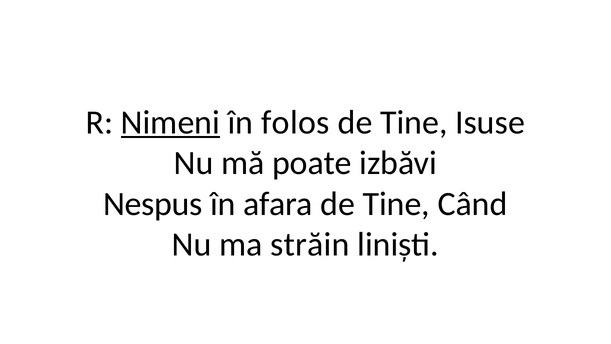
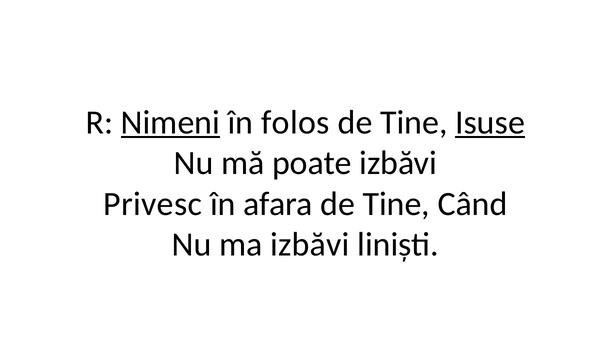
Isuse underline: none -> present
Nespus: Nespus -> Privesc
ma străin: străin -> izbăvi
